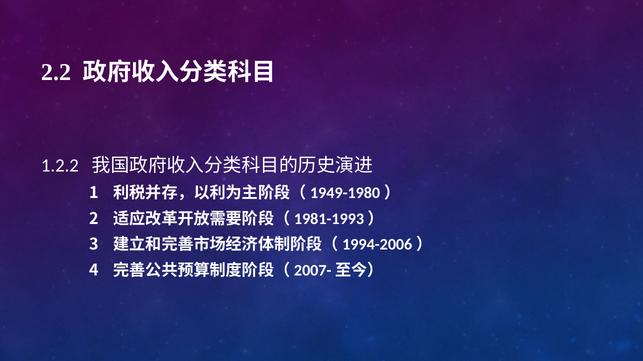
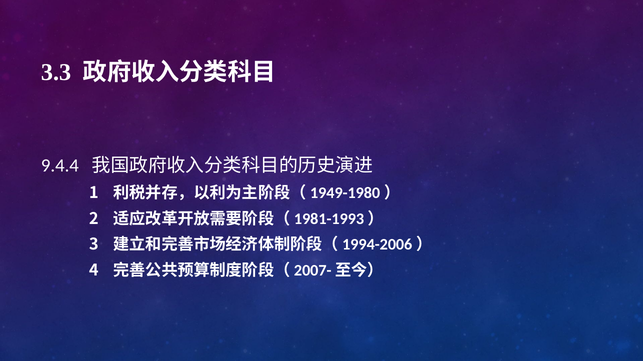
2.2: 2.2 -> 3.3
1.2.2: 1.2.2 -> 9.4.4
